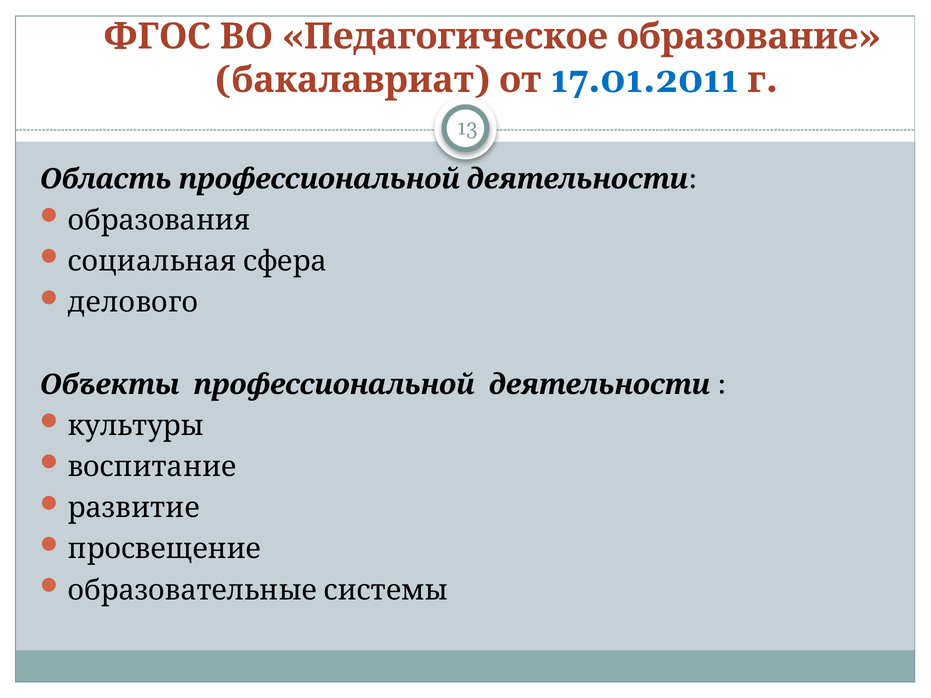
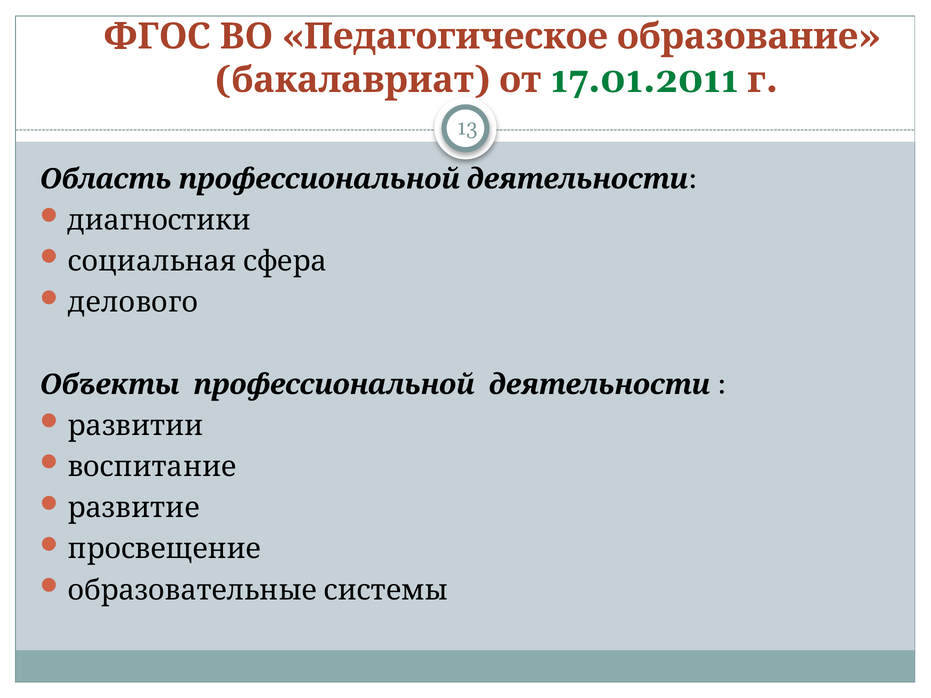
17.01.2011 colour: blue -> green
образования: образования -> диагностики
культуры: культуры -> развитии
